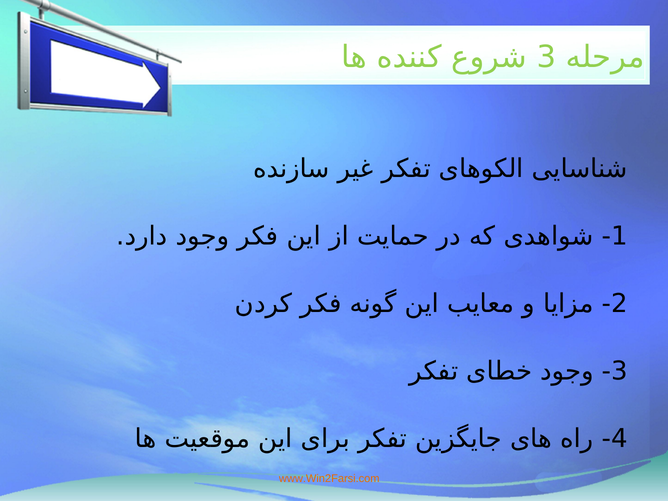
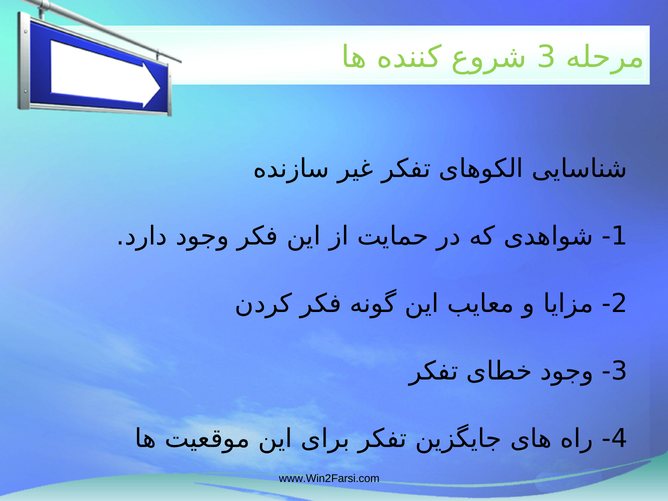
www.Win2Farsi.com colour: orange -> black
